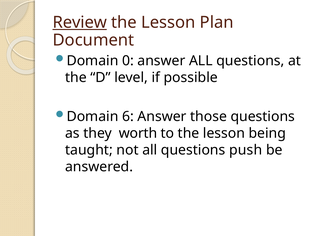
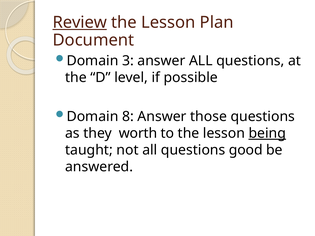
0: 0 -> 3
6: 6 -> 8
being underline: none -> present
push: push -> good
